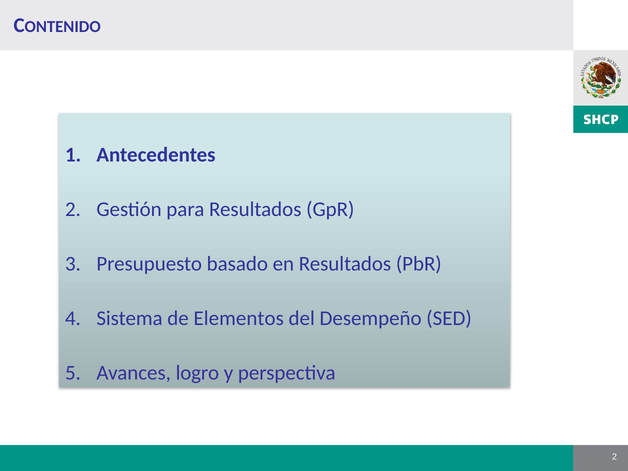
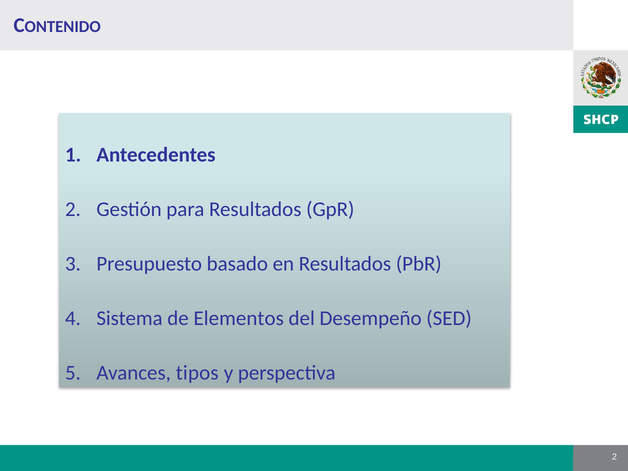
logro: logro -> tipos
